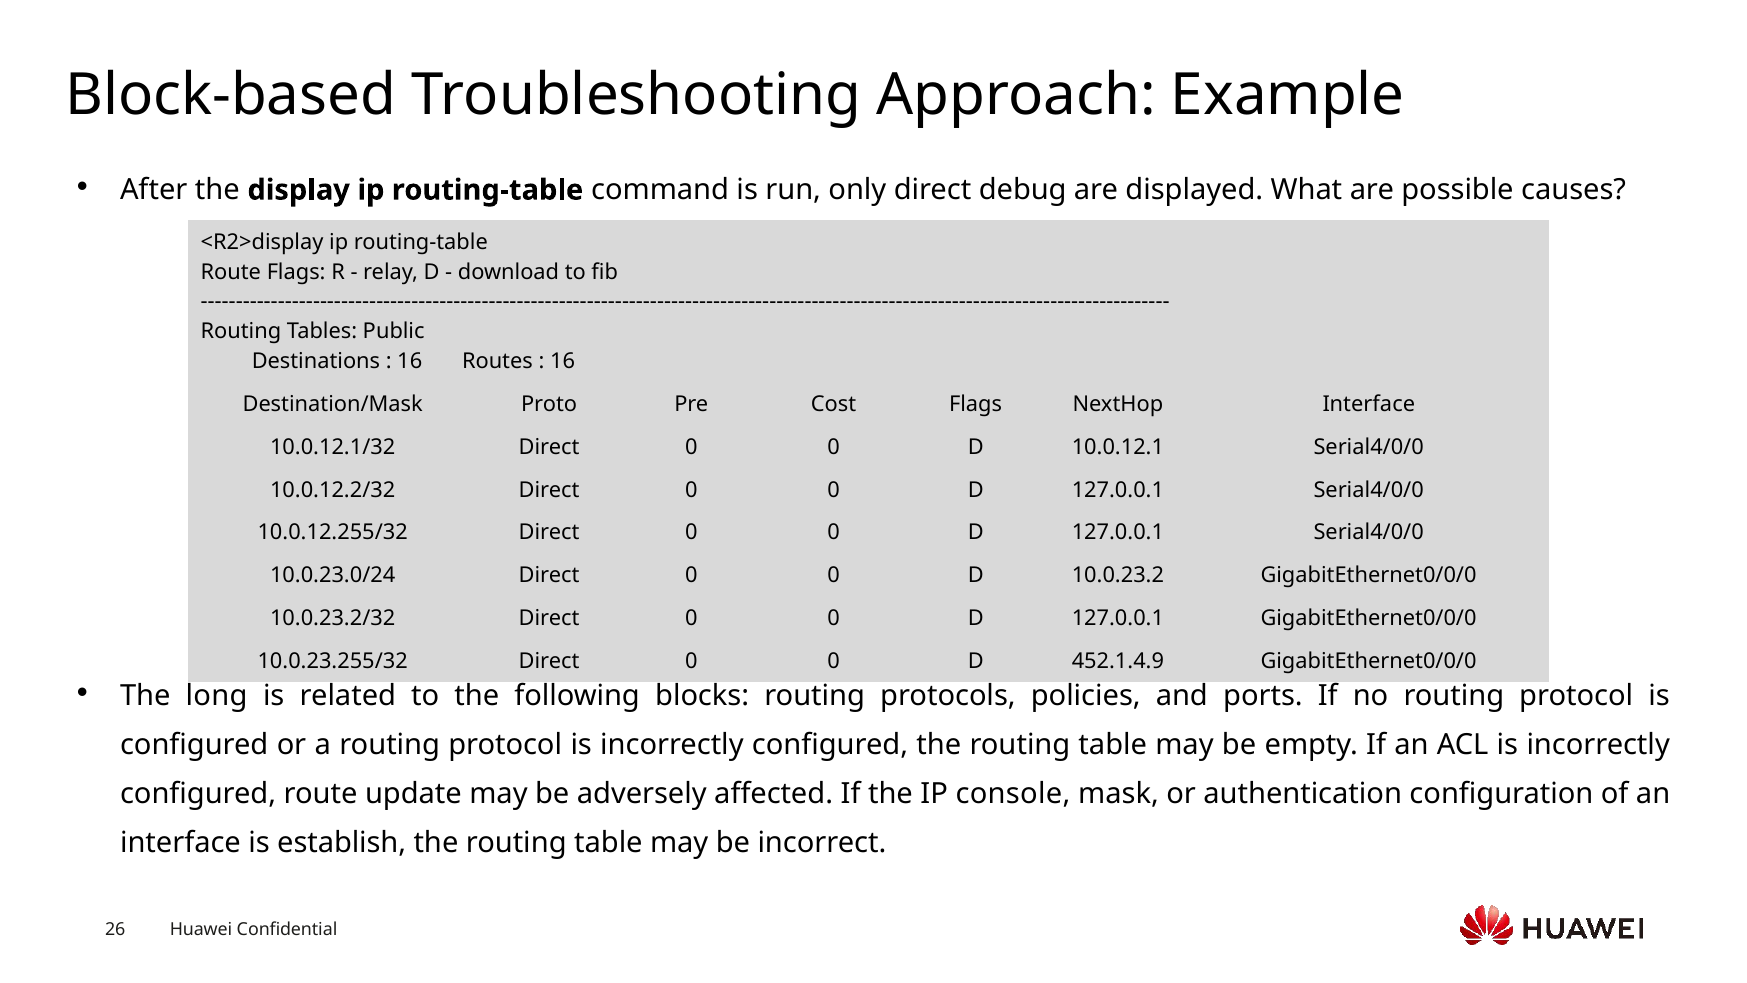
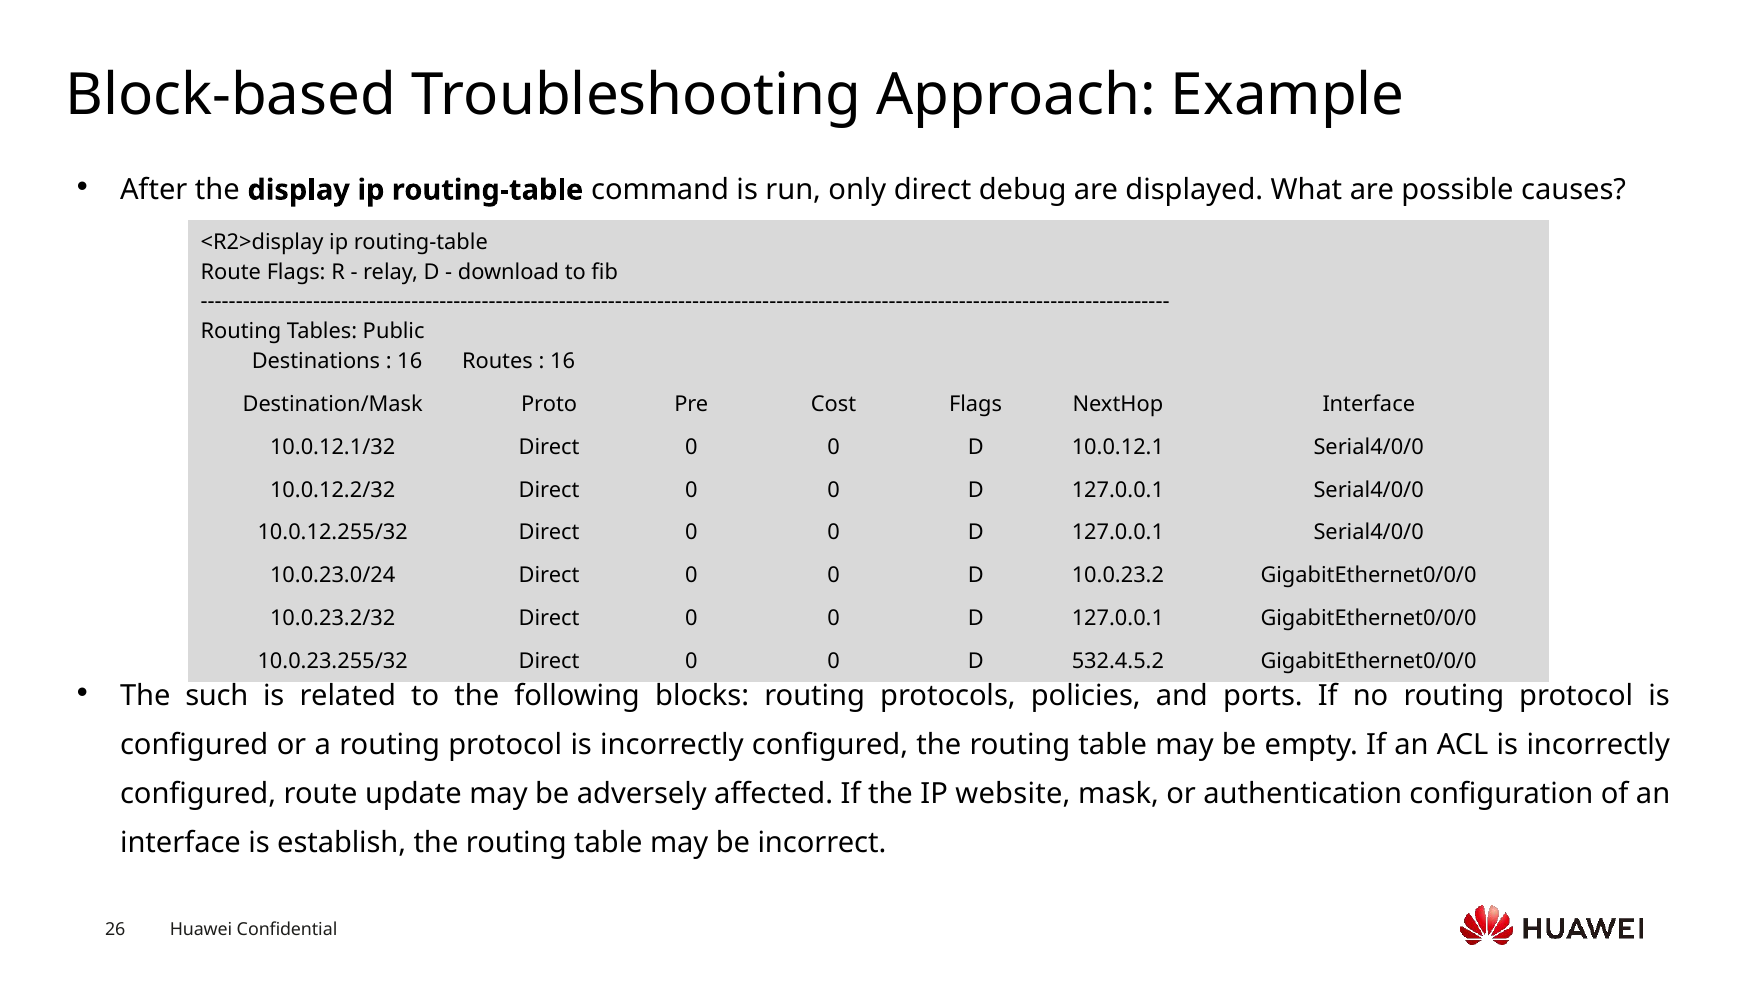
452.1.4.9: 452.1.4.9 -> 532.4.5.2
long: long -> such
console: console -> website
